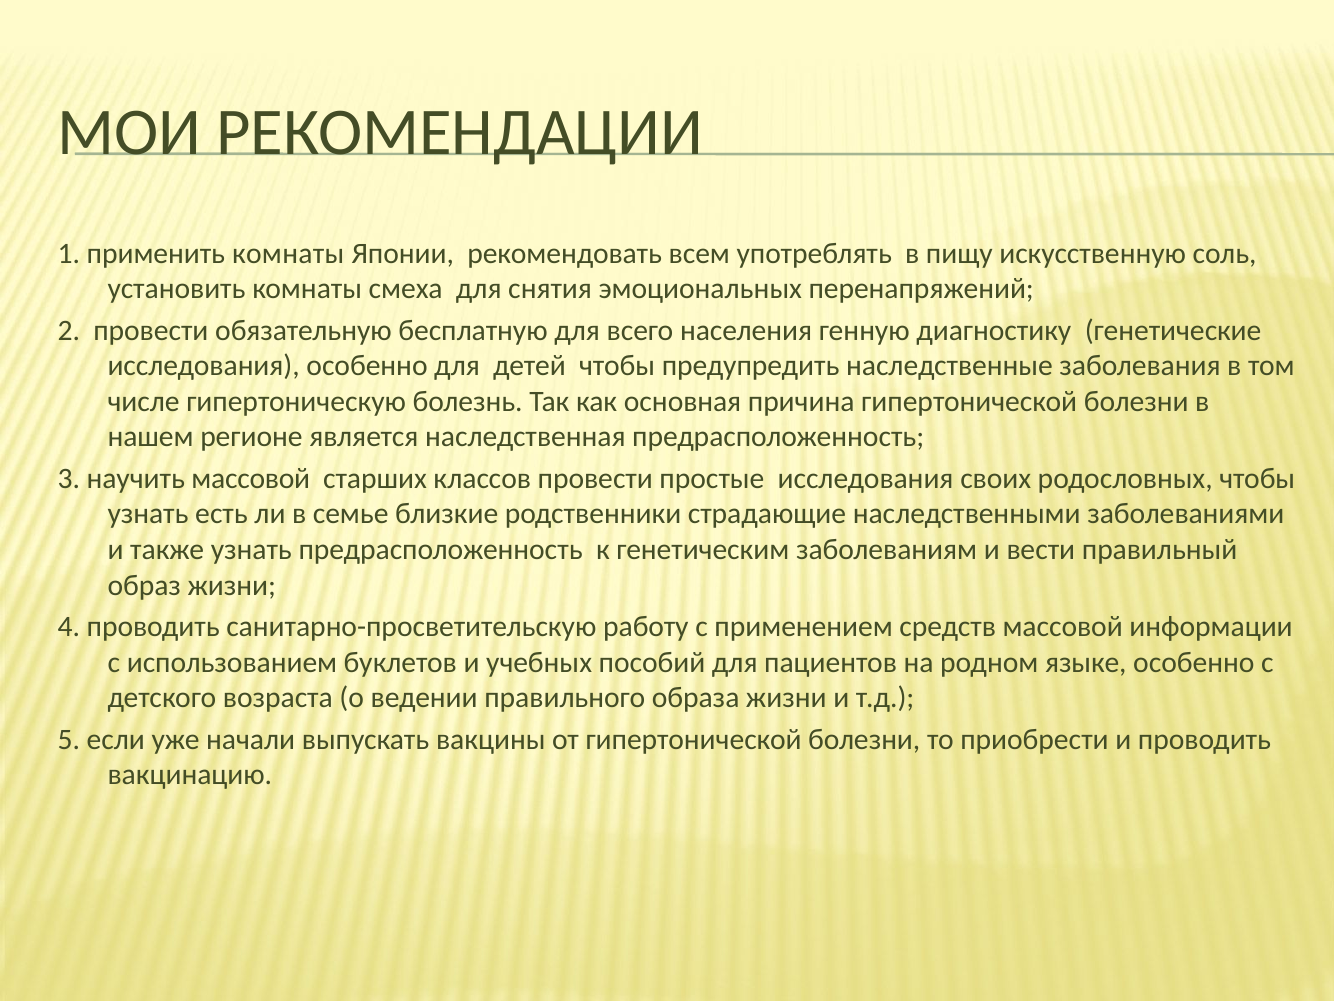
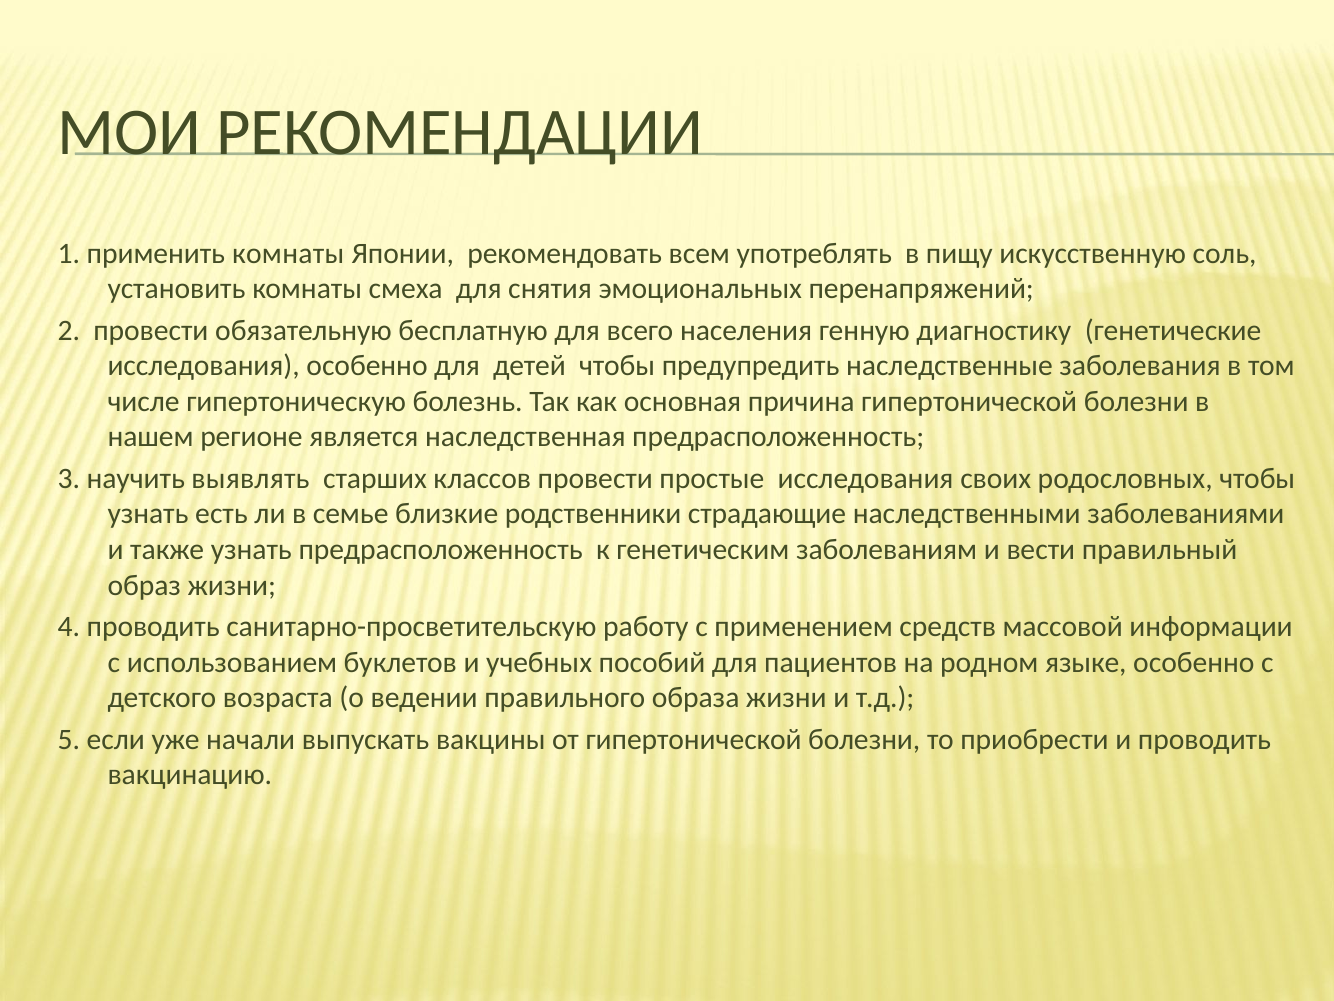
научить массовой: массовой -> выявлять
